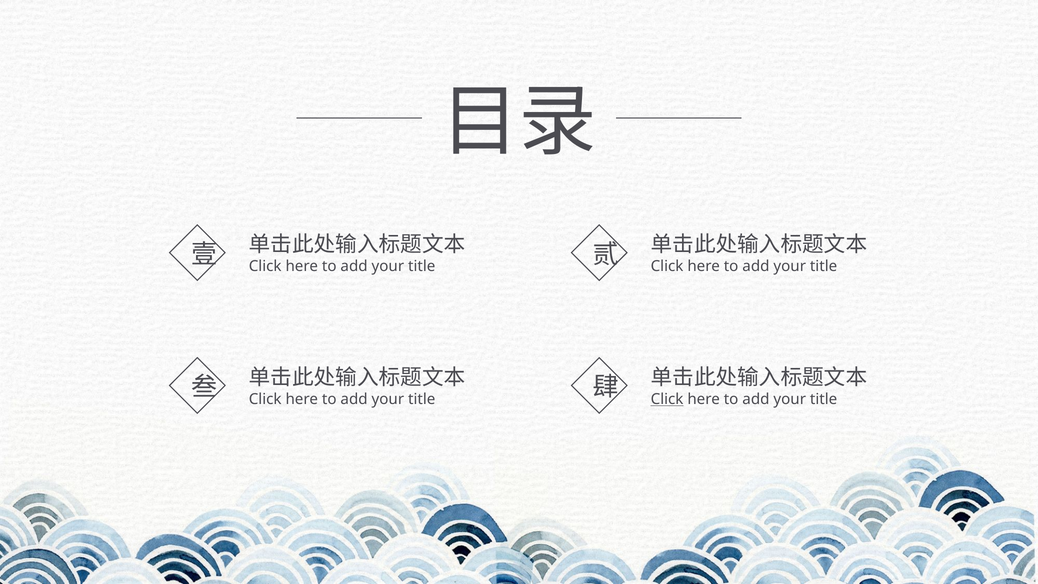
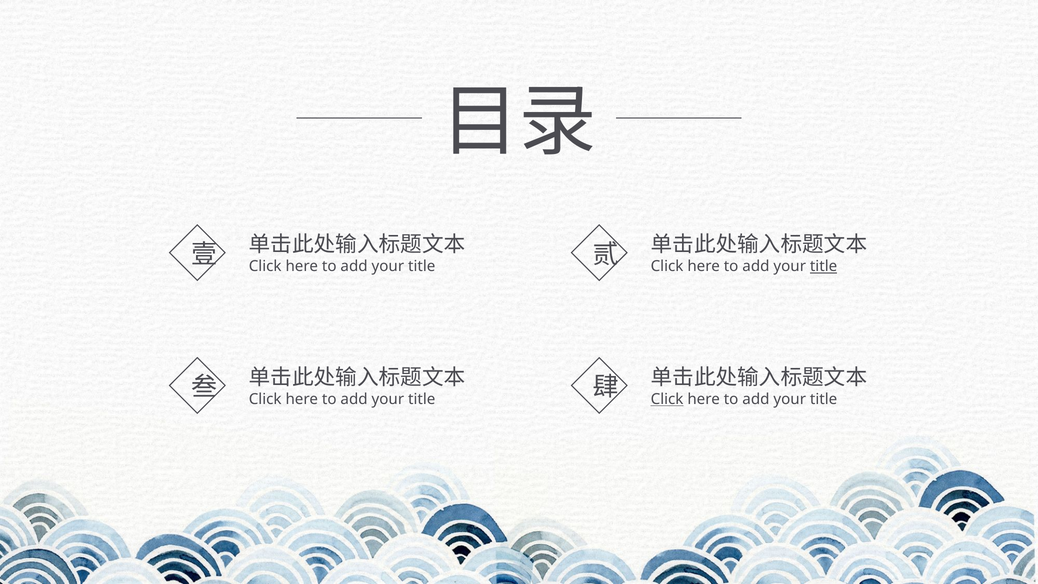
title at (824, 266) underline: none -> present
